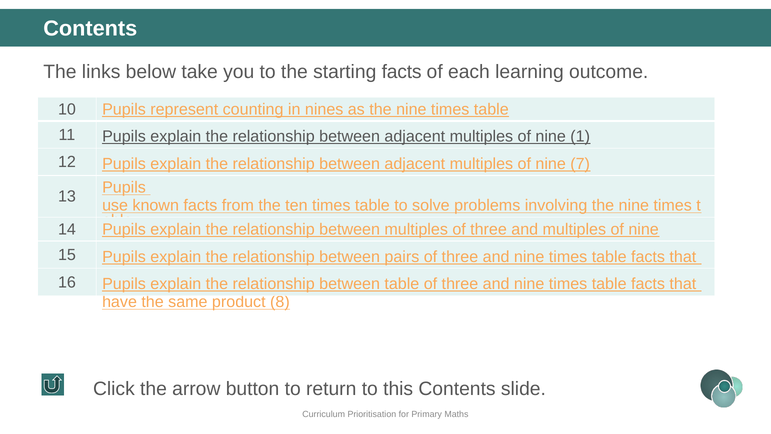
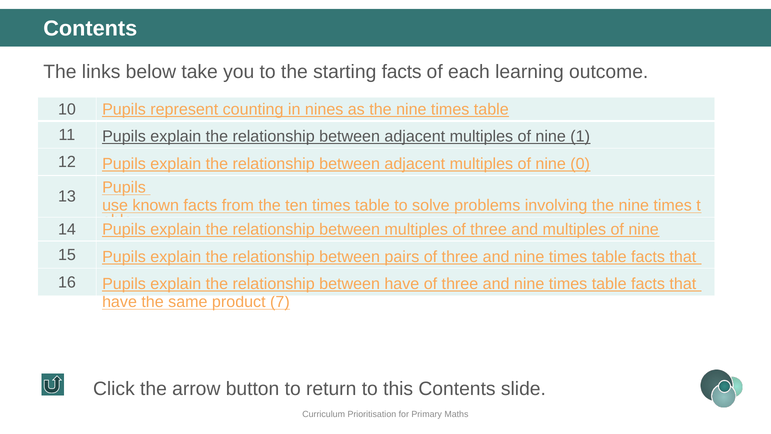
7: 7 -> 0
between table: table -> have
8: 8 -> 7
